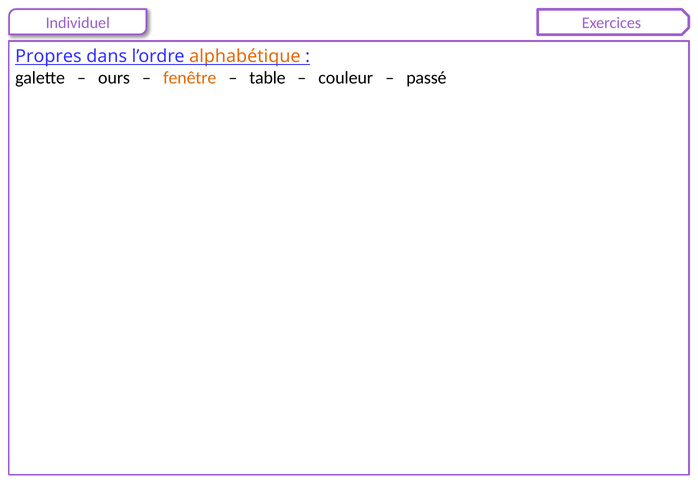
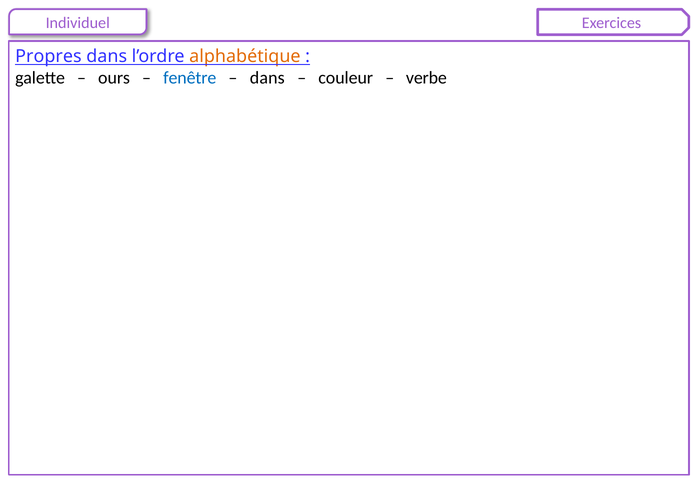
fenêtre colour: orange -> blue
table at (267, 78): table -> dans
passé: passé -> verbe
